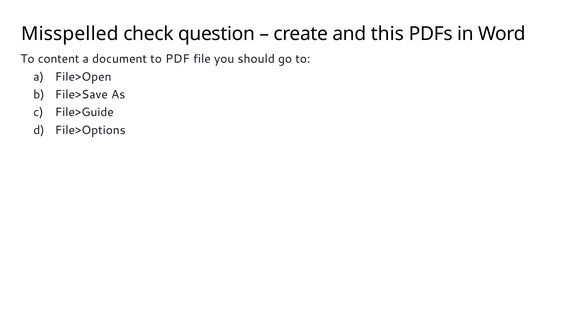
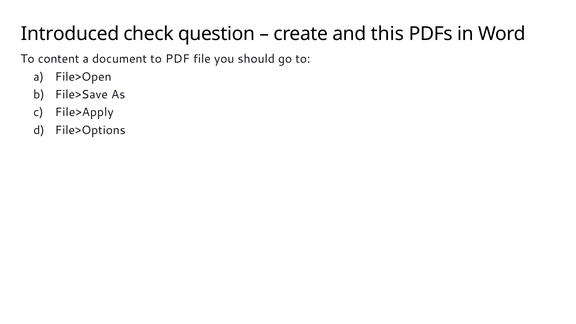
Misspelled: Misspelled -> Introduced
File>Guide: File>Guide -> File>Apply
